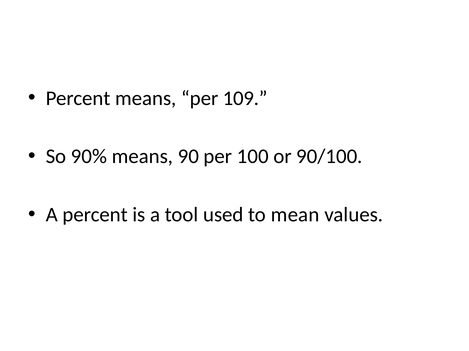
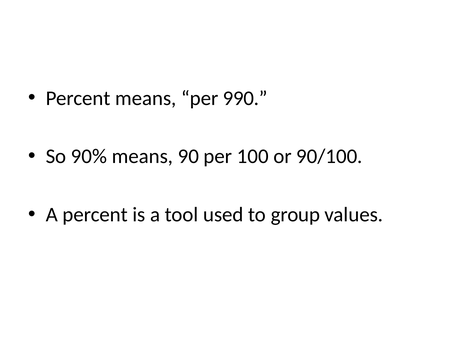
109: 109 -> 990
mean: mean -> group
